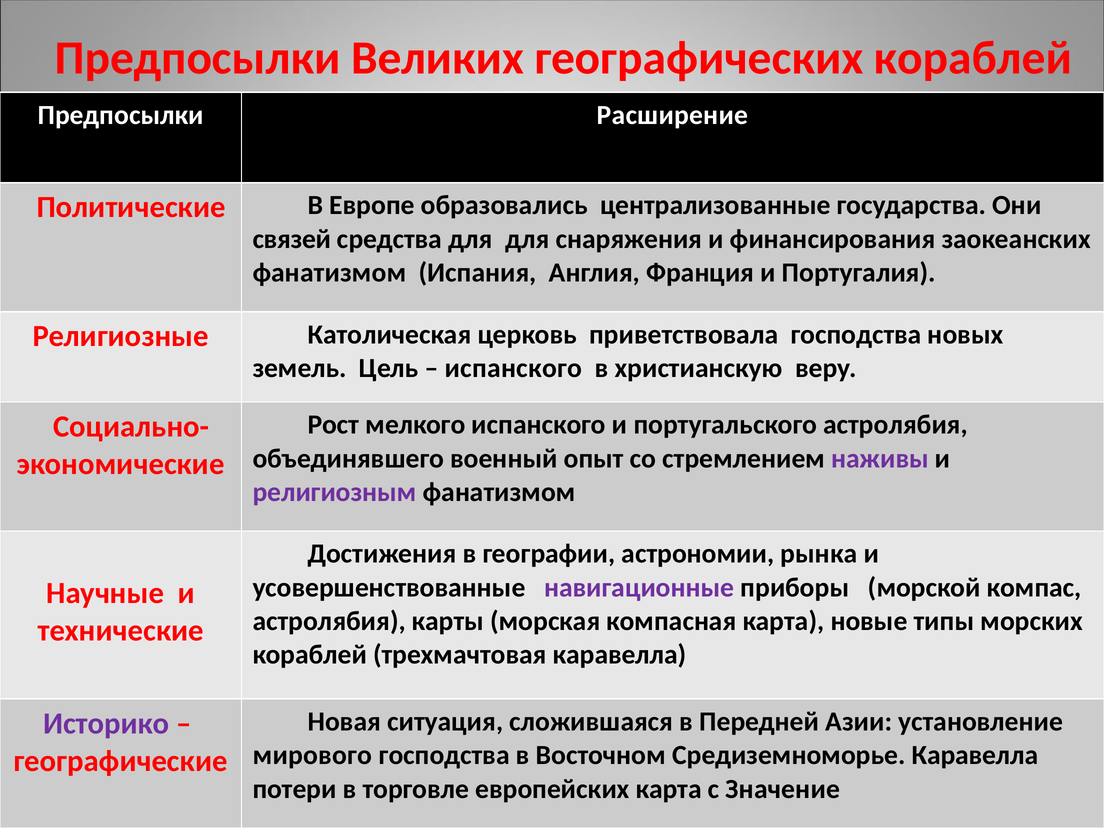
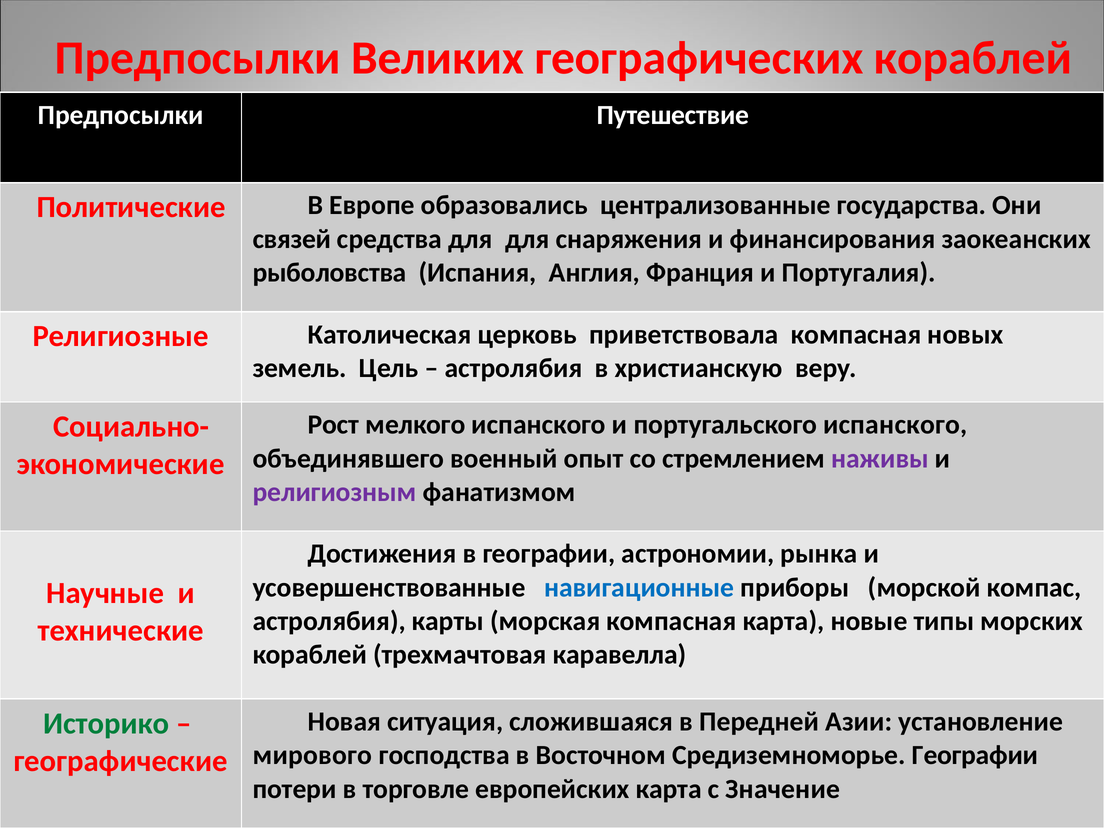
Расширение: Расширение -> Путешествие
фанатизмом at (329, 273): фанатизмом -> рыболовства
приветствовала господства: господства -> компасная
испанского at (513, 368): испанского -> астролябия
португальского астролябия: астролябия -> испанского
навигационные colour: purple -> blue
Историко colour: purple -> green
Средиземноморье Каравелла: Каравелла -> Географии
